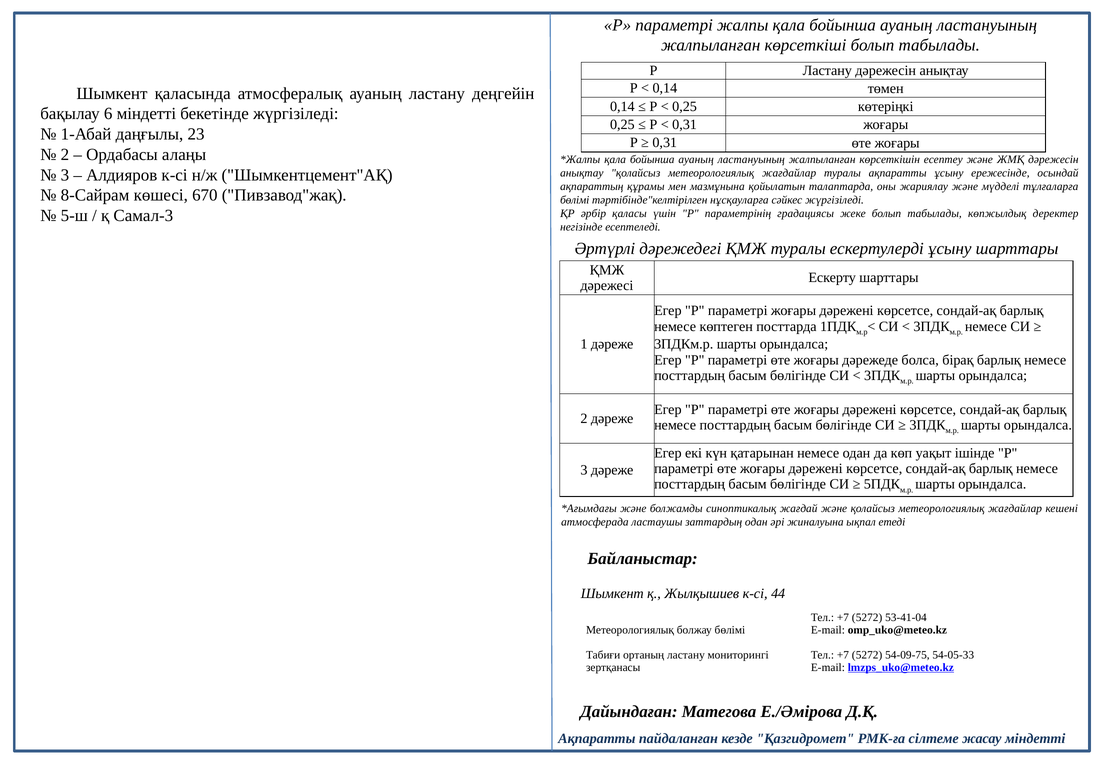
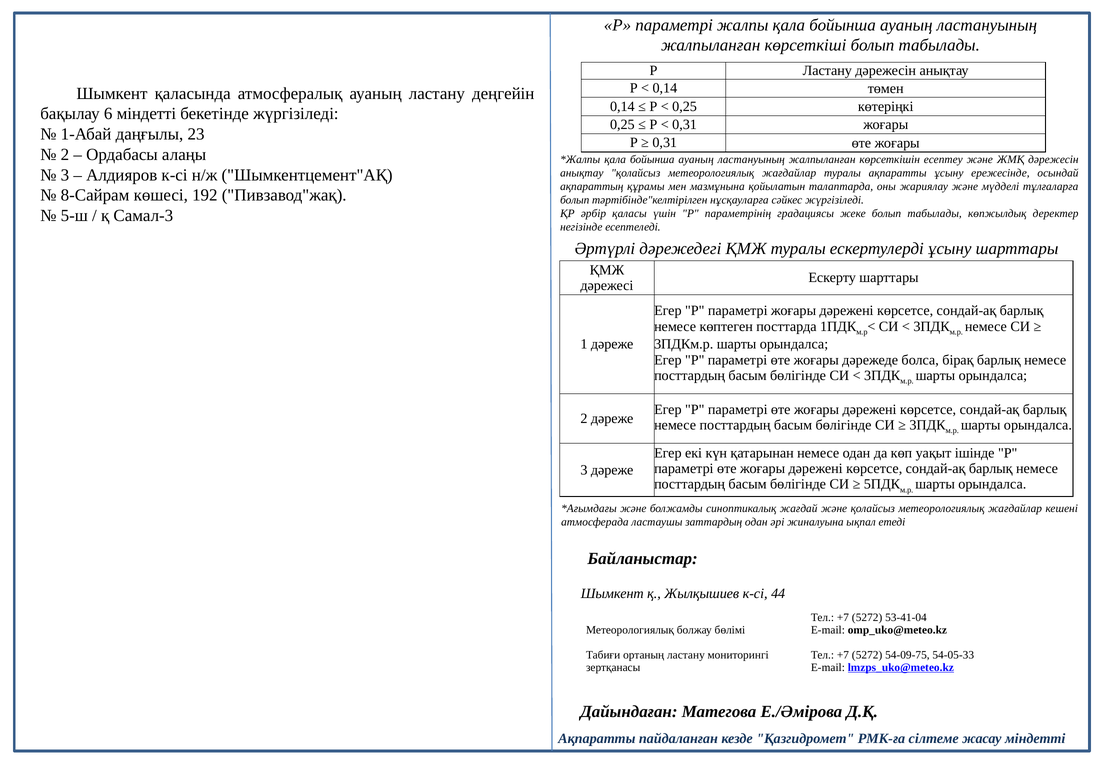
670: 670 -> 192
бөлімі at (575, 200): бөлімі -> болып
